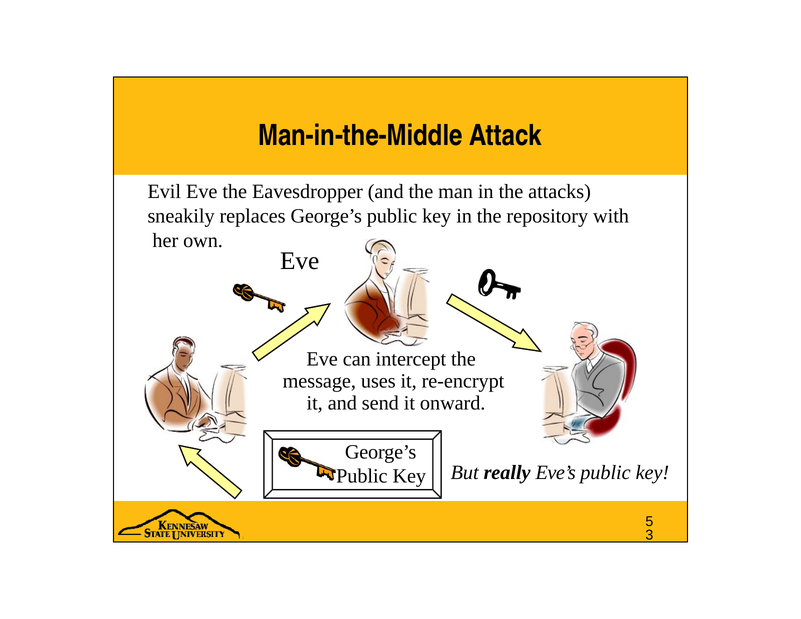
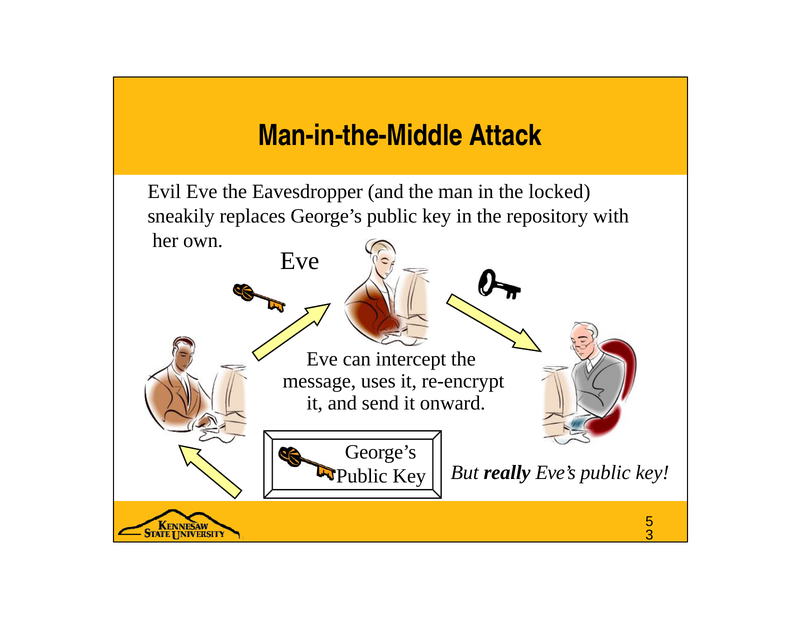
attacks: attacks -> locked
